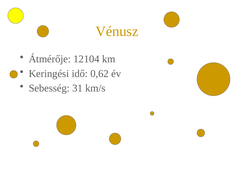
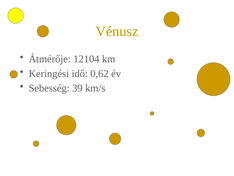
31: 31 -> 39
